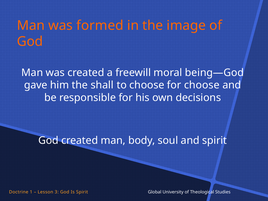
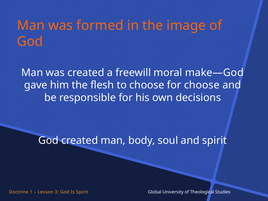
being—God: being—God -> make—God
shall: shall -> flesh
